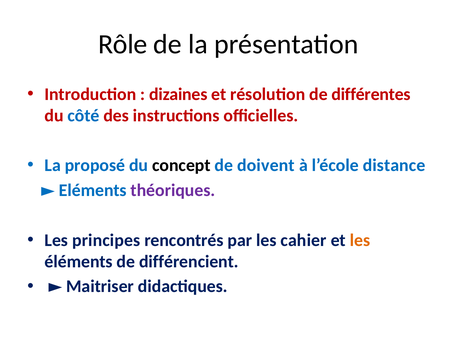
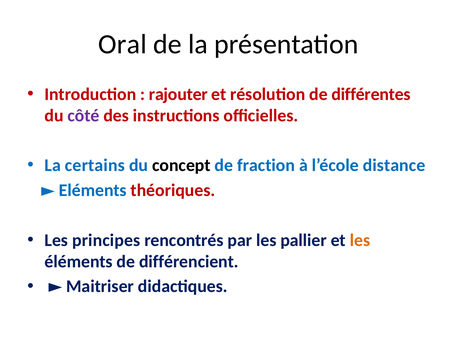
Rôle: Rôle -> Oral
dizaines: dizaines -> rajouter
côté colour: blue -> purple
proposé: proposé -> certains
doivent: doivent -> fraction
théoriques colour: purple -> red
cahier: cahier -> pallier
